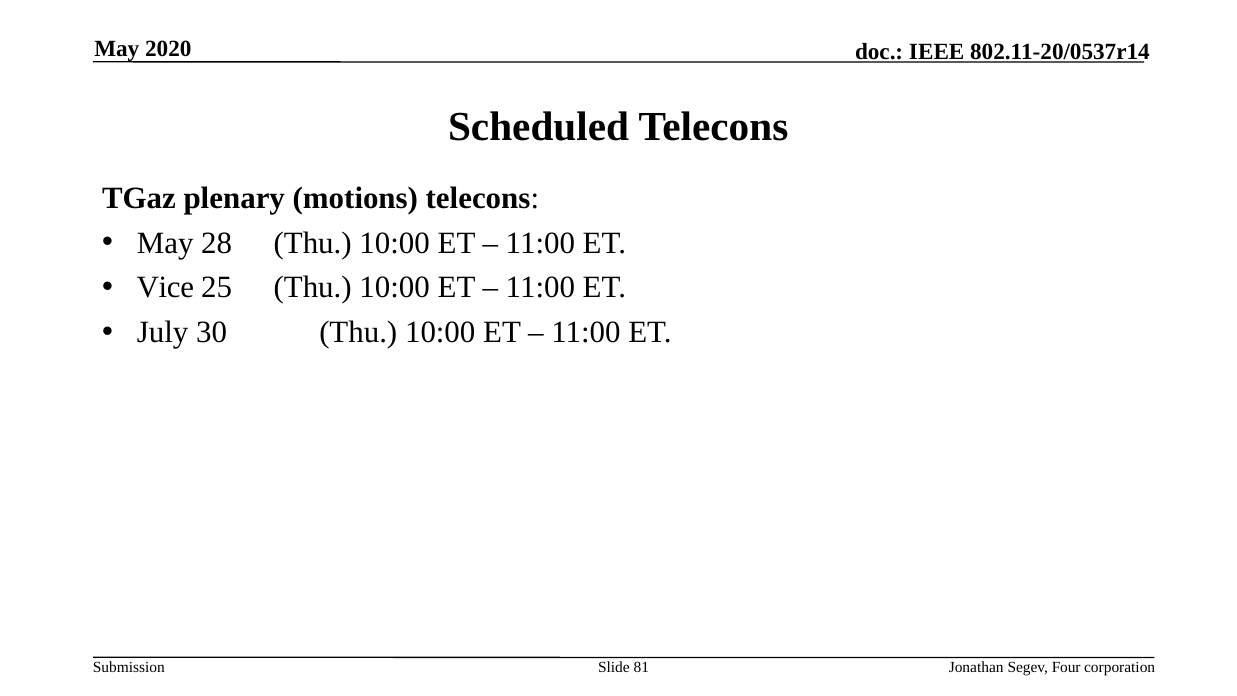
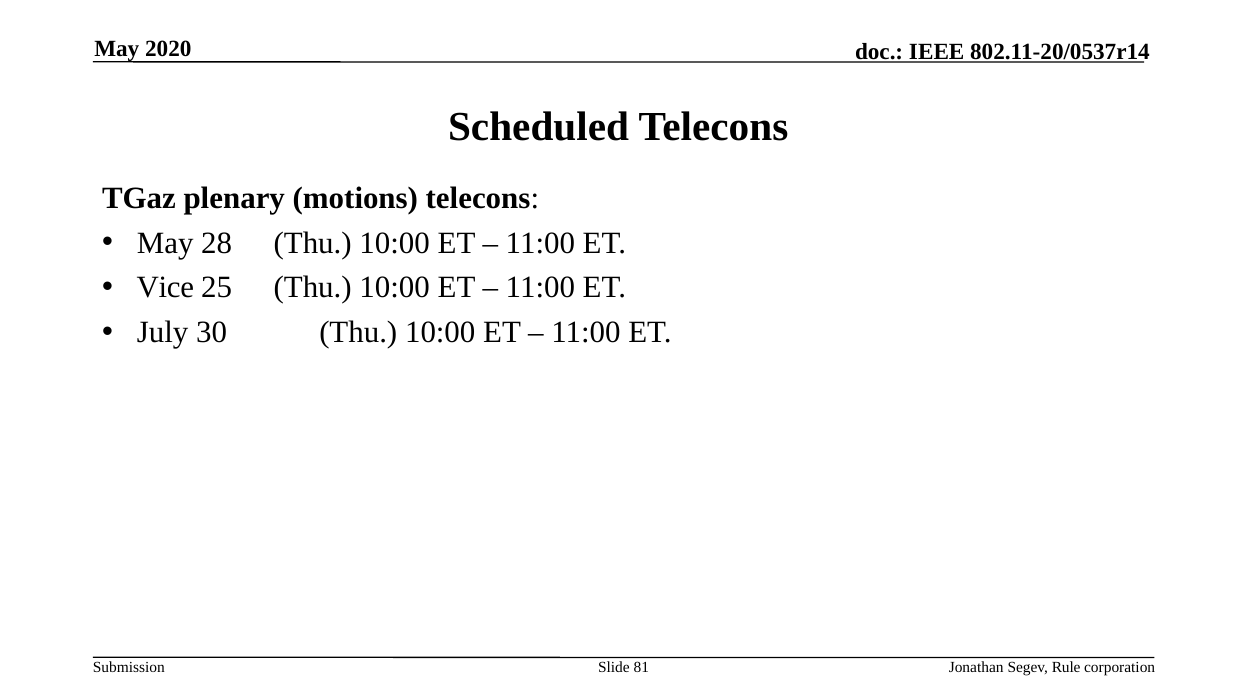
Four: Four -> Rule
